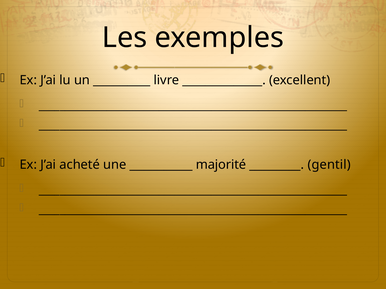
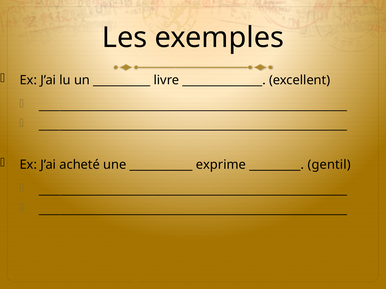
majorité: majorité -> exprime
